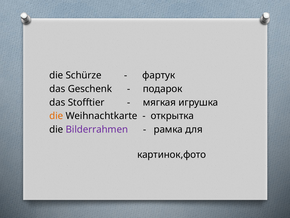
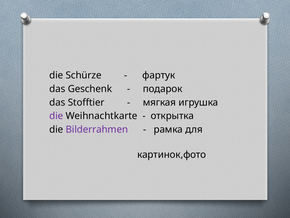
die at (56, 116) colour: orange -> purple
